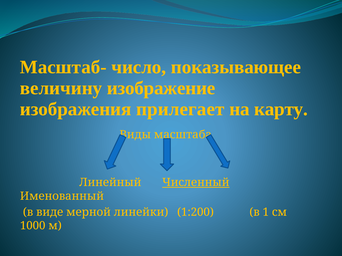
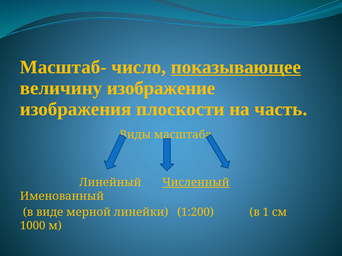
показывающее underline: none -> present
прилегает: прилегает -> плоскости
карту: карту -> часть
